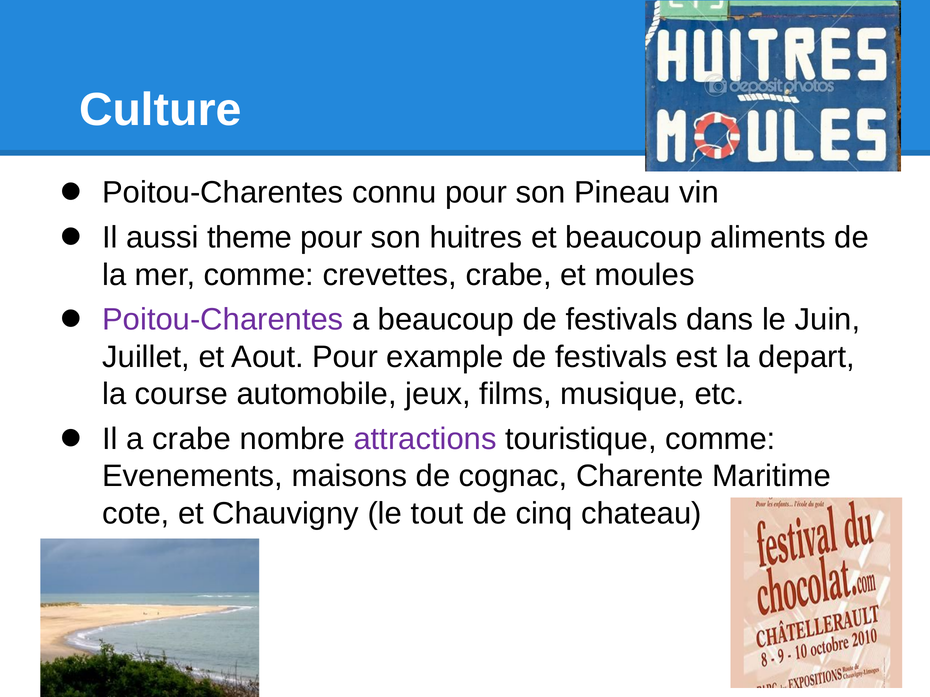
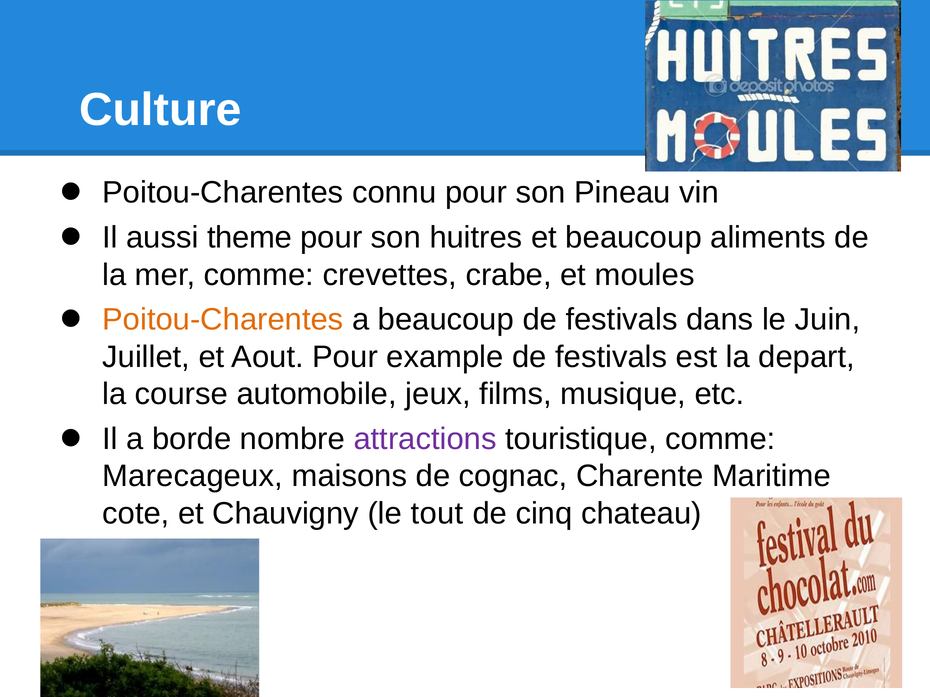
Poitou-Charentes at (223, 320) colour: purple -> orange
a crabe: crabe -> borde
Evenements: Evenements -> Marecageux
